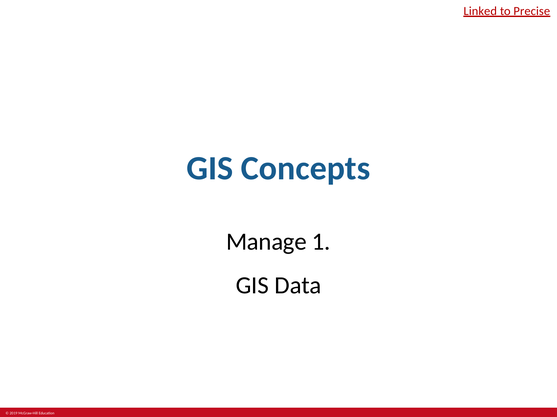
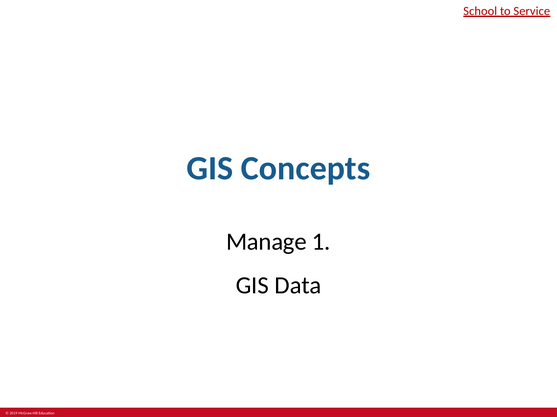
Linked: Linked -> School
Precise: Precise -> Service
